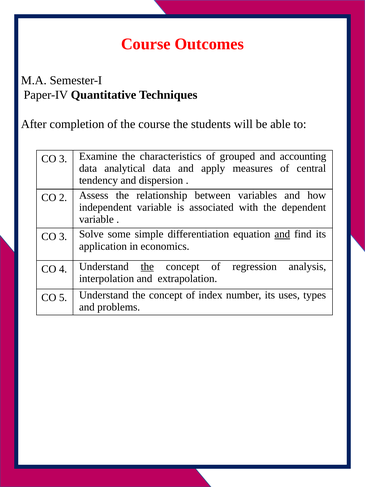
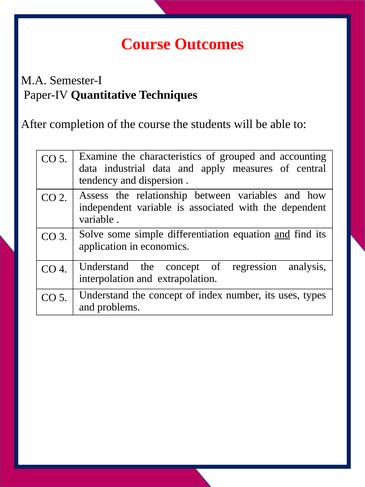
3 at (63, 159): 3 -> 5
analytical: analytical -> industrial
the at (147, 266) underline: present -> none
